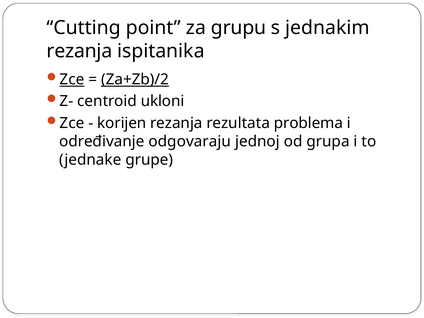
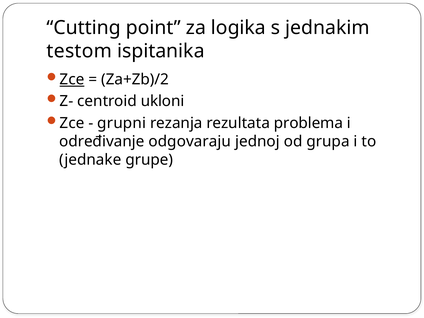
grupu: grupu -> logika
rezanja at (79, 51): rezanja -> testom
Za+Zb)/2 underline: present -> none
korijen: korijen -> grupni
